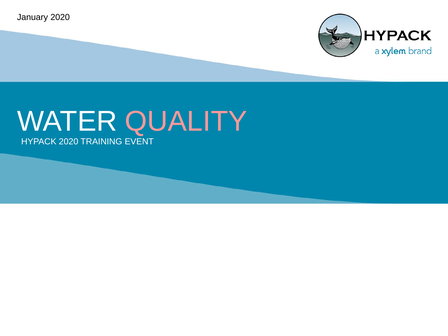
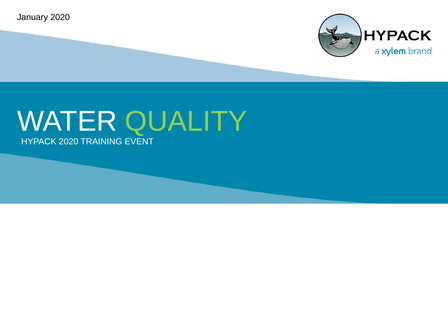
QUALITY colour: pink -> light green
